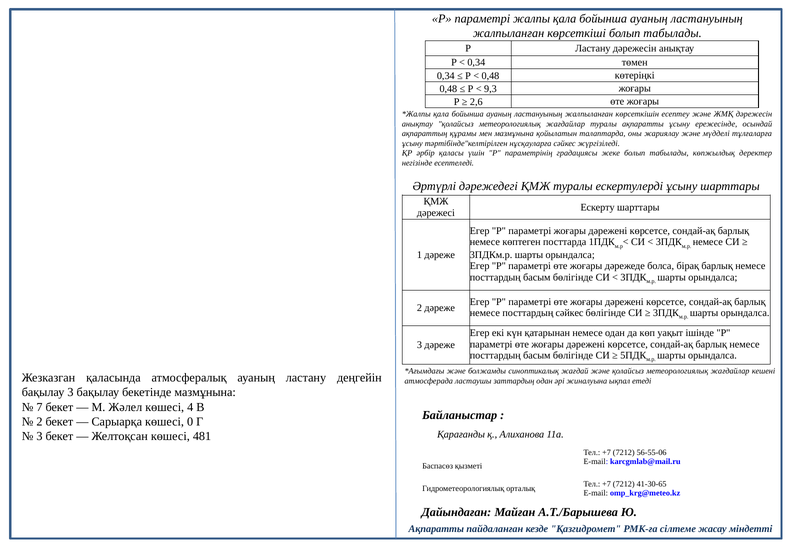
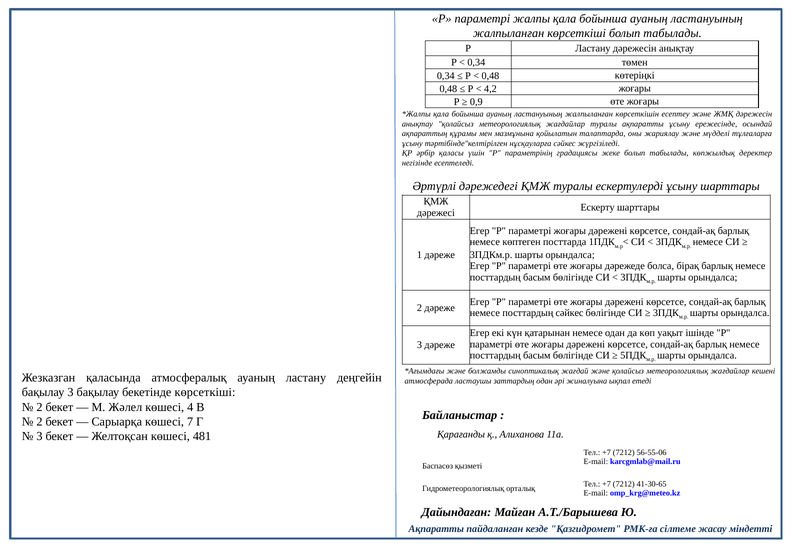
9,3: 9,3 -> 4,2
2,6: 2,6 -> 0,9
бекетінде мазмұнына: мазмұнына -> көрсеткіші
7 at (39, 407): 7 -> 2
0: 0 -> 7
